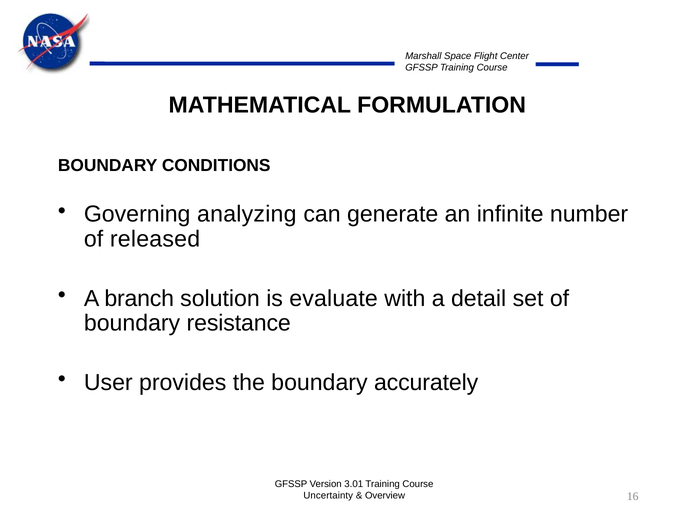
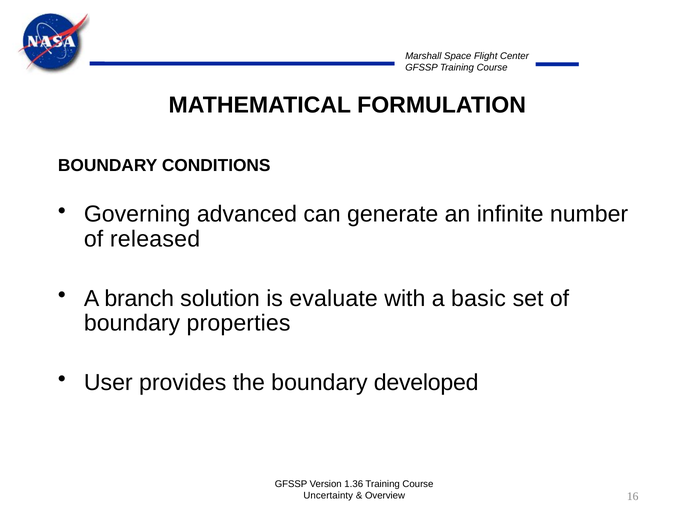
analyzing: analyzing -> advanced
detail: detail -> basic
resistance: resistance -> properties
accurately: accurately -> developed
3.01: 3.01 -> 1.36
